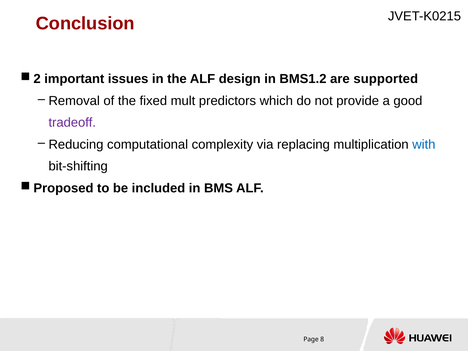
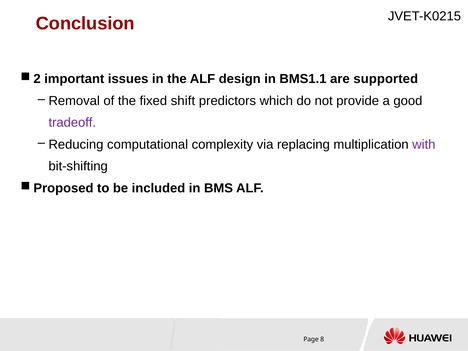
BMS1.2: BMS1.2 -> BMS1.1
mult: mult -> shift
with colour: blue -> purple
